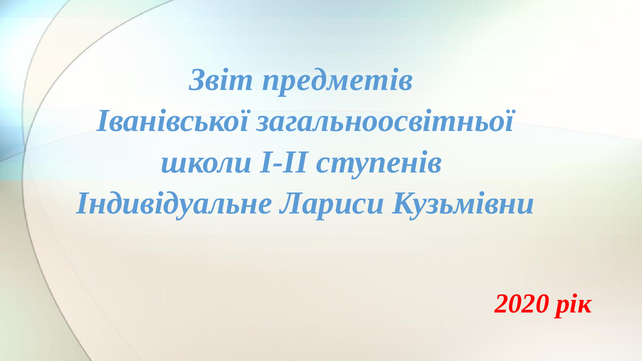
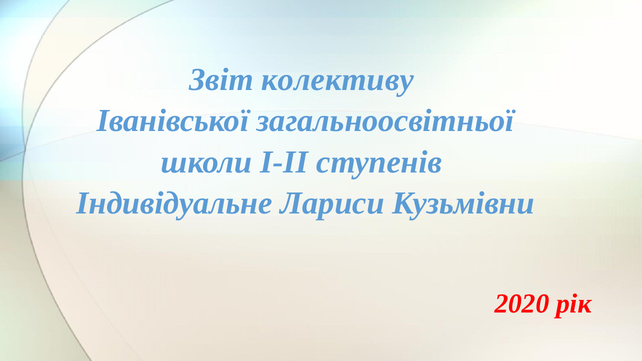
предметів: предметів -> колективу
